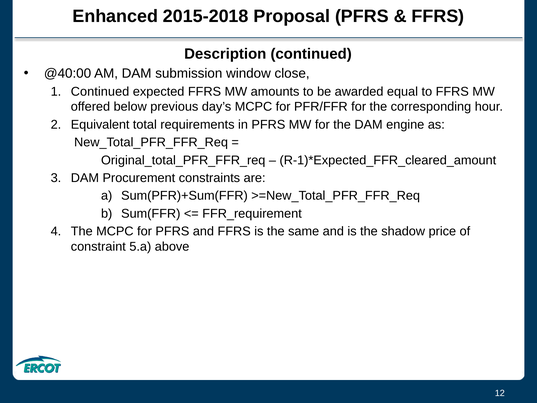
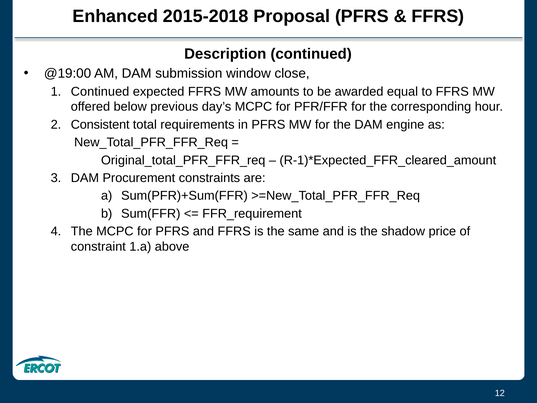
@40:00: @40:00 -> @19:00
Equivalent: Equivalent -> Consistent
5.a: 5.a -> 1.a
